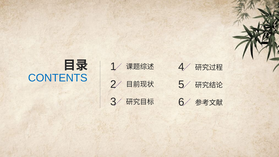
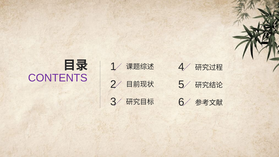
CONTENTS colour: blue -> purple
